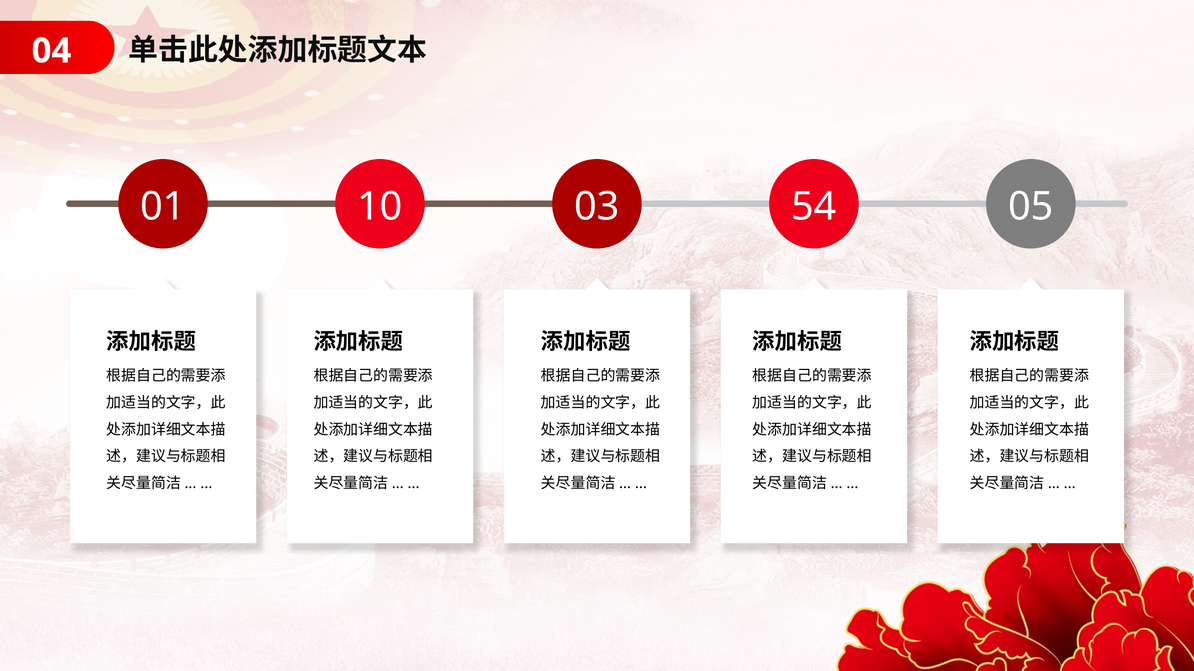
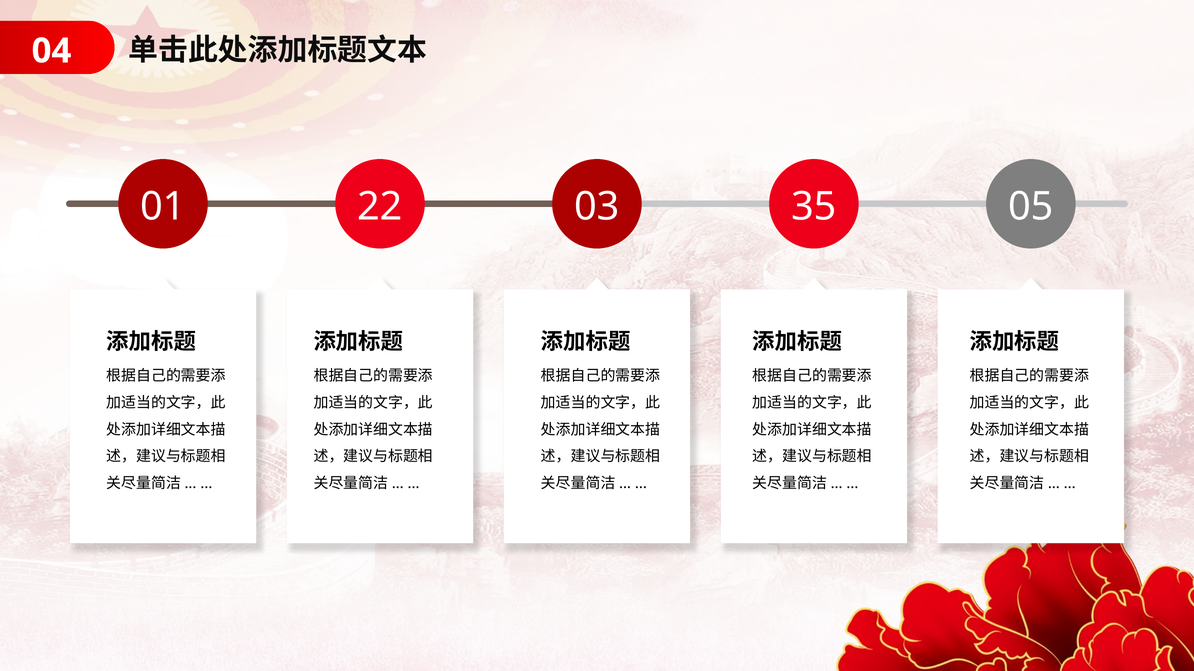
10: 10 -> 22
54: 54 -> 35
